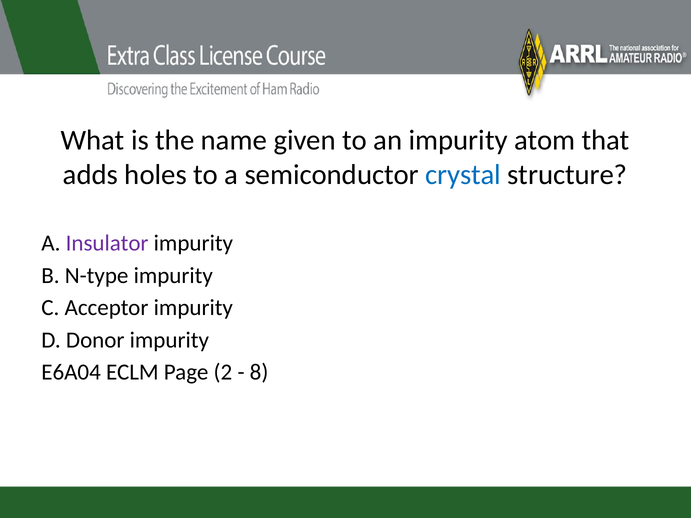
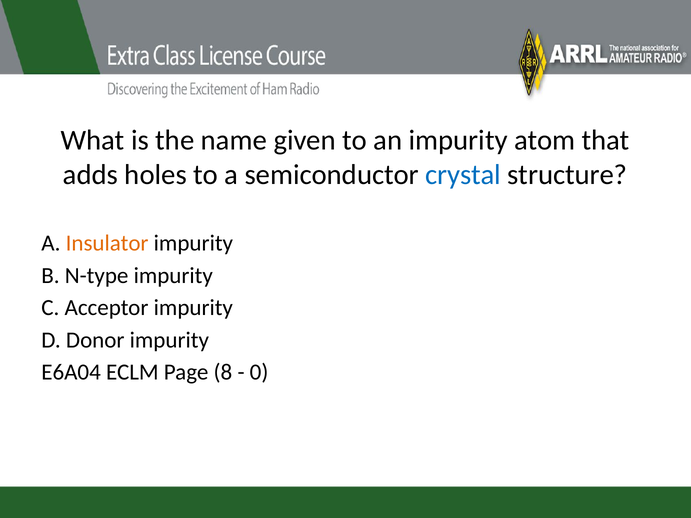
Insulator colour: purple -> orange
2: 2 -> 8
8: 8 -> 0
